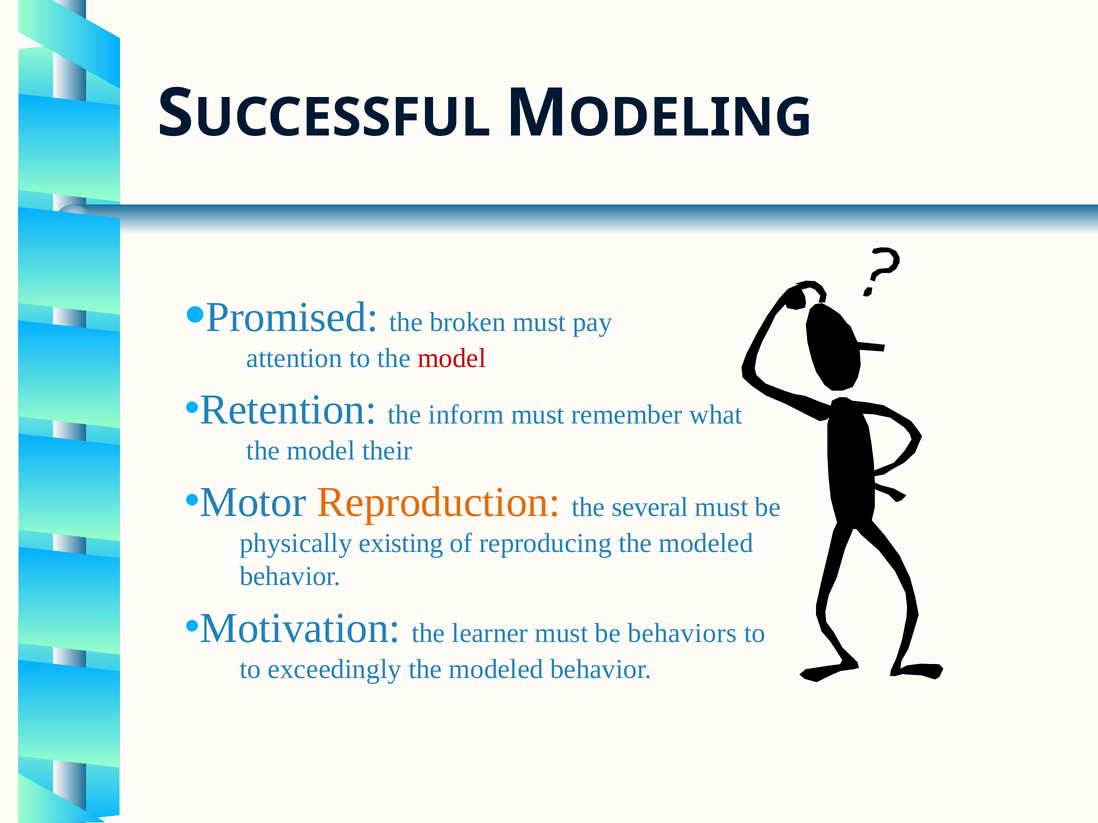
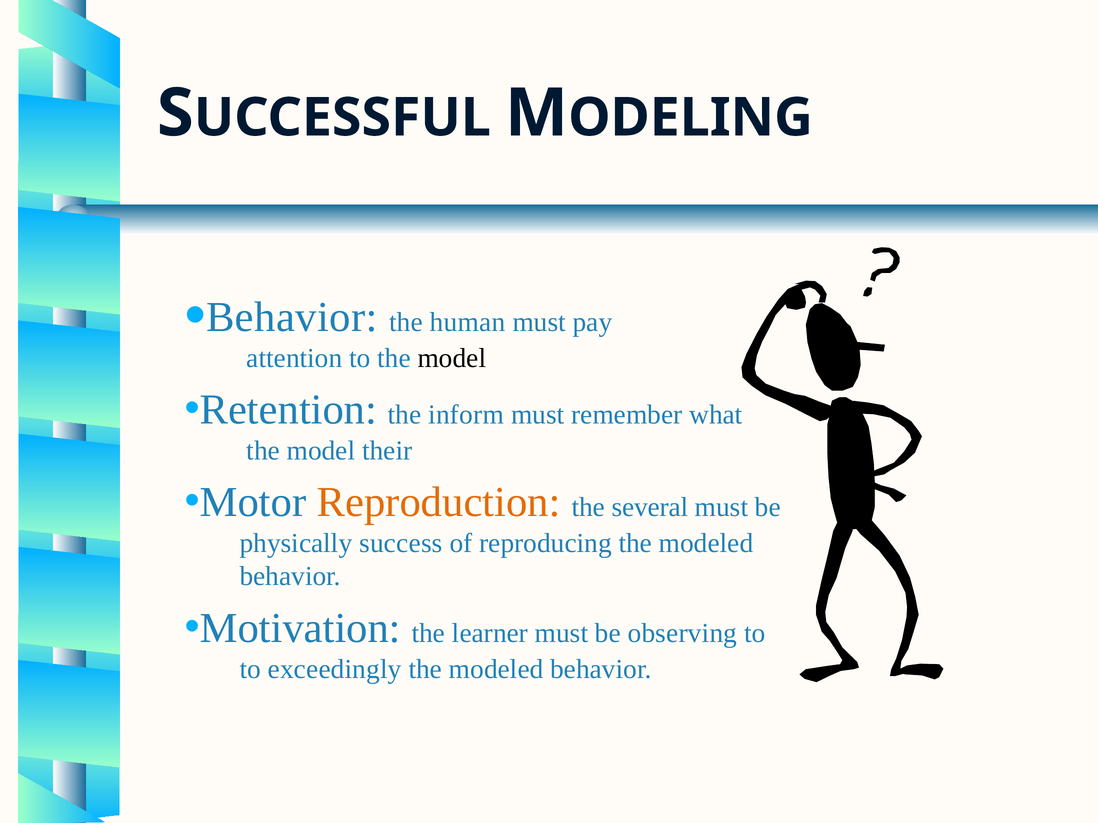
Promised at (292, 317): Promised -> Behavior
broken: broken -> human
model at (452, 358) colour: red -> black
existing: existing -> success
behaviors: behaviors -> observing
